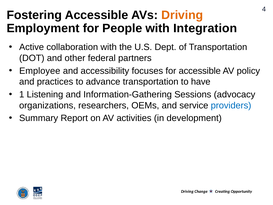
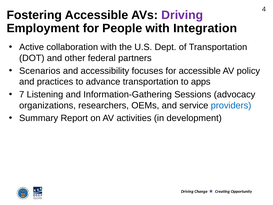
Driving at (182, 15) colour: orange -> purple
Employee: Employee -> Scenarios
have: have -> apps
1: 1 -> 7
